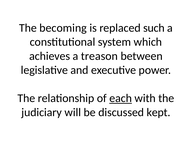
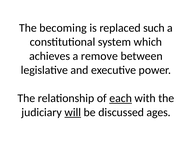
treason: treason -> remove
will underline: none -> present
kept: kept -> ages
